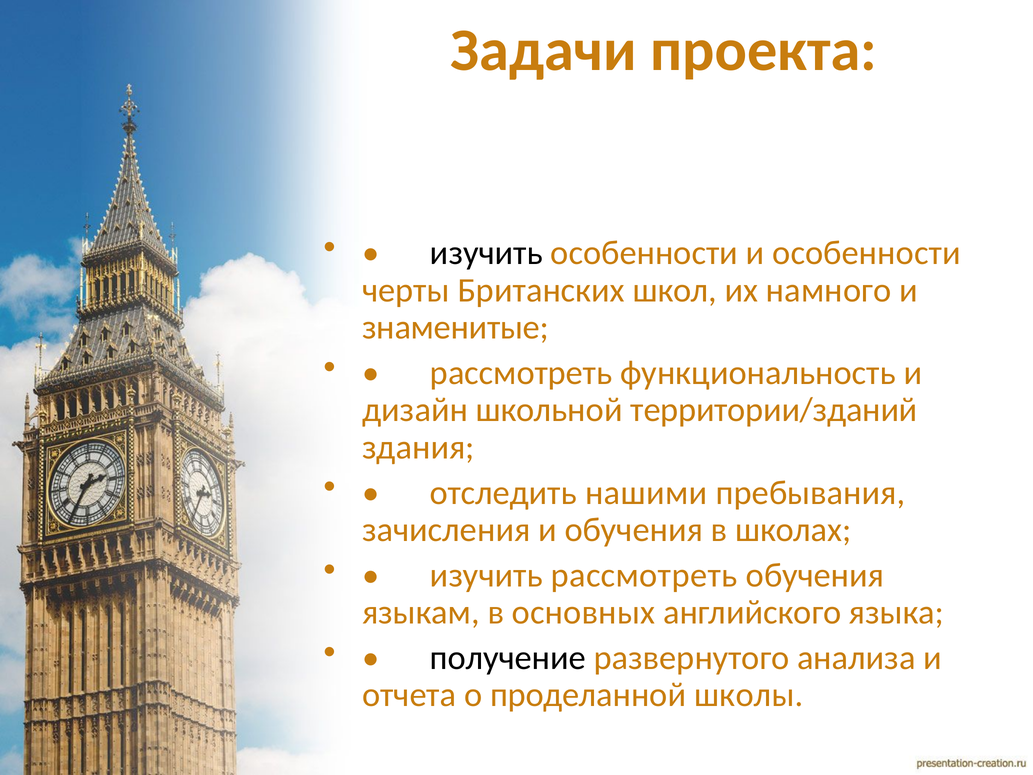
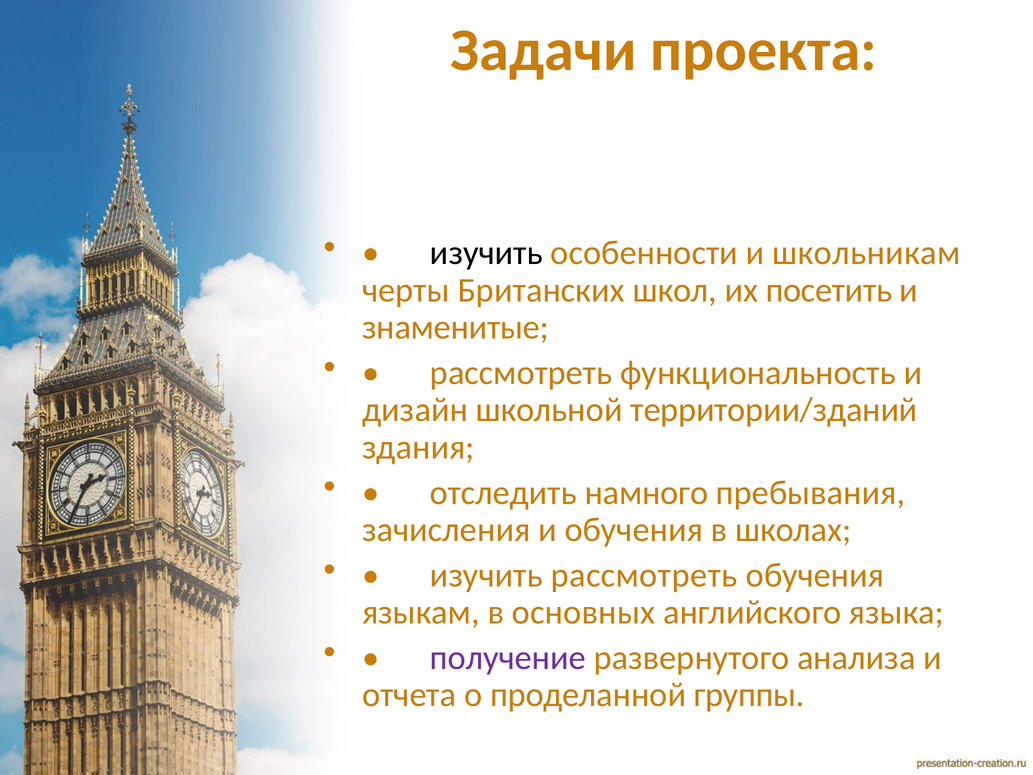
и особенности: особенности -> школьникам
намного: намного -> посетить
нашими: нашими -> намного
получение colour: black -> purple
школы: школы -> группы
